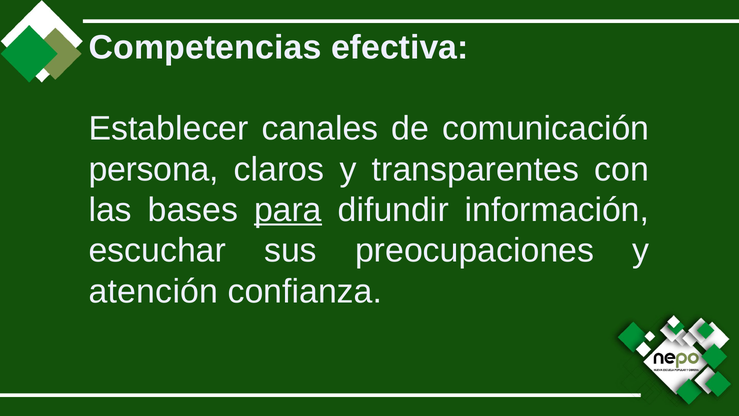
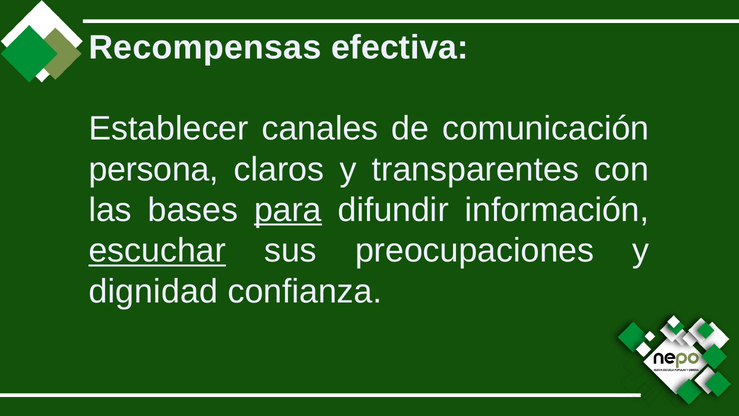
Competencias: Competencias -> Recompensas
escuchar underline: none -> present
atención: atención -> dignidad
